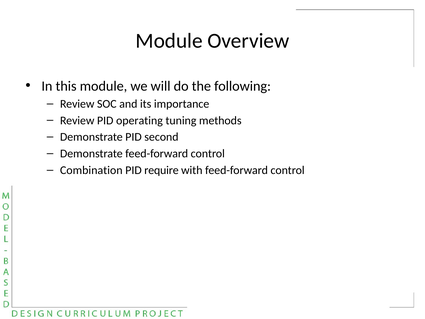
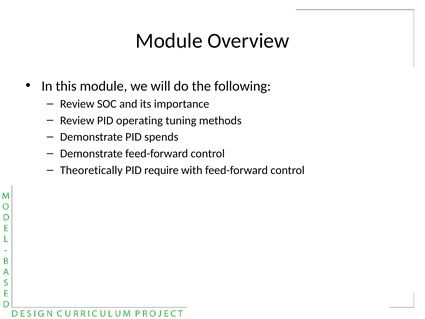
second: second -> spends
Combination: Combination -> Theoretically
